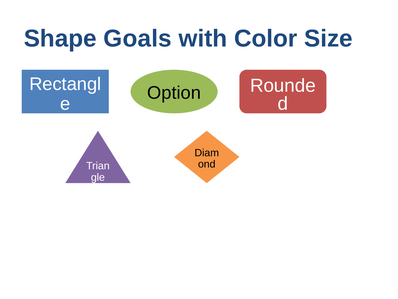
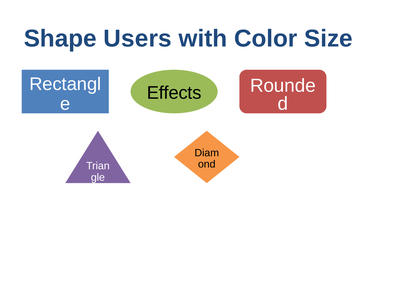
Goals: Goals -> Users
Option: Option -> Effects
